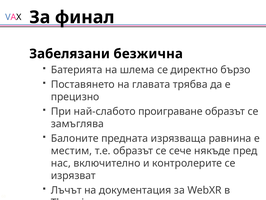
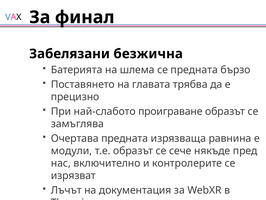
се директно: директно -> предната
Балоните: Балоните -> Очертава
местим: местим -> модули
